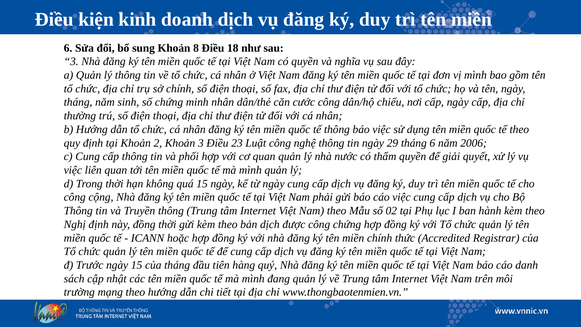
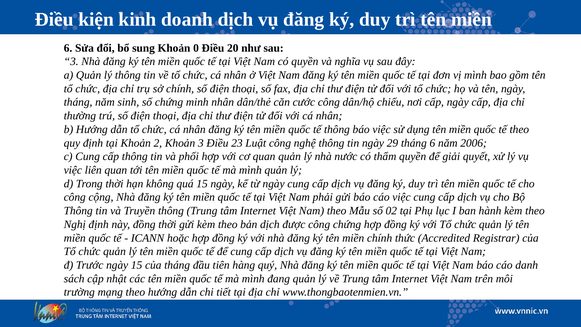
8: 8 -> 0
18: 18 -> 20
